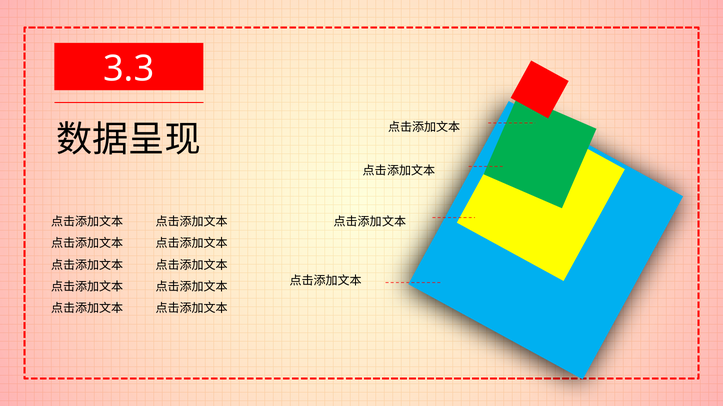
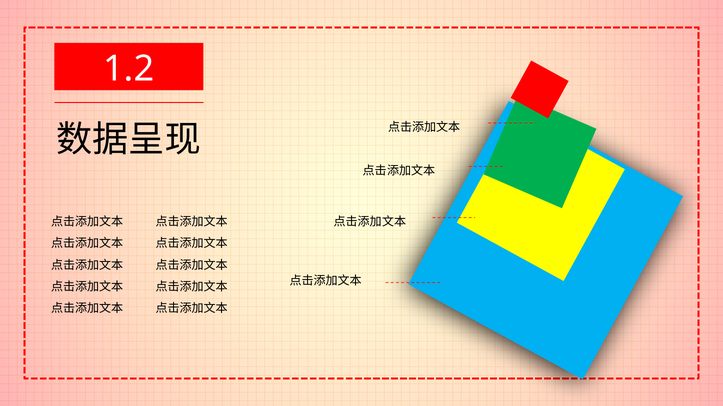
3.3: 3.3 -> 1.2
